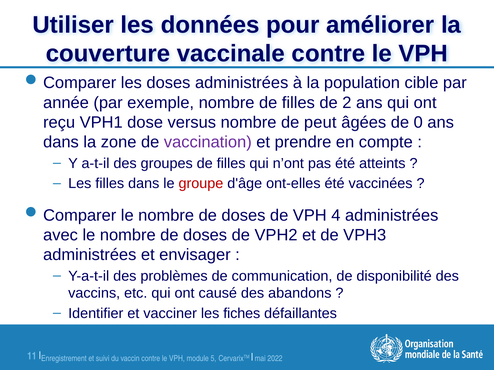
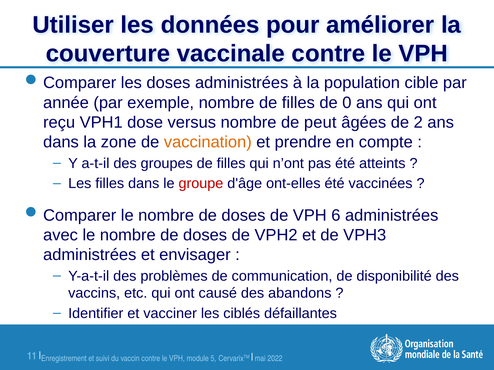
2: 2 -> 0
0: 0 -> 2
vaccination colour: purple -> orange
4: 4 -> 6
fiches: fiches -> ciblés
